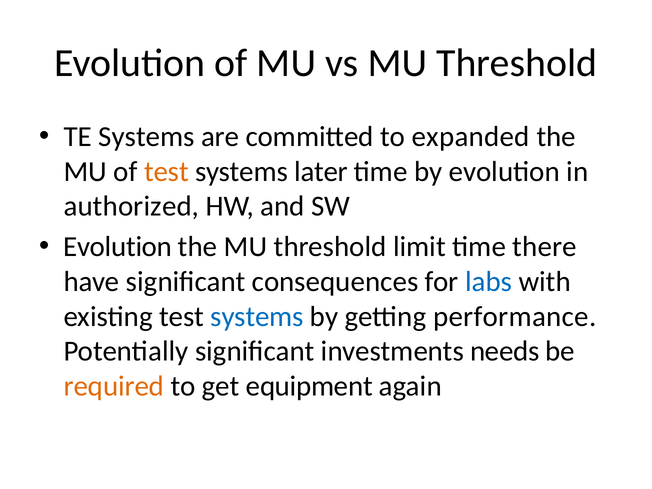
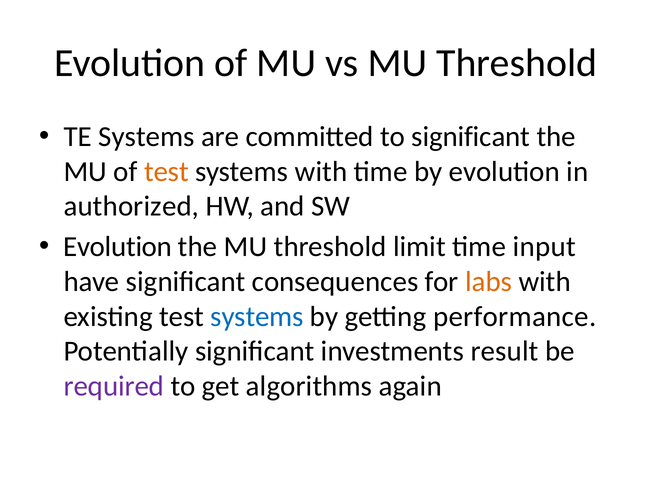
to expanded: expanded -> significant
systems later: later -> with
there: there -> input
labs colour: blue -> orange
needs: needs -> result
required colour: orange -> purple
equipment: equipment -> algorithms
